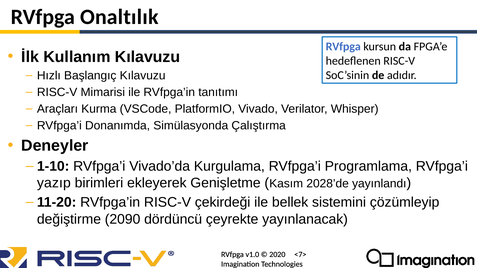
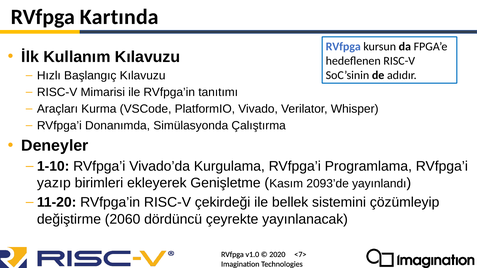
Onaltılık: Onaltılık -> Kartında
2028’de: 2028’de -> 2093’de
2090: 2090 -> 2060
